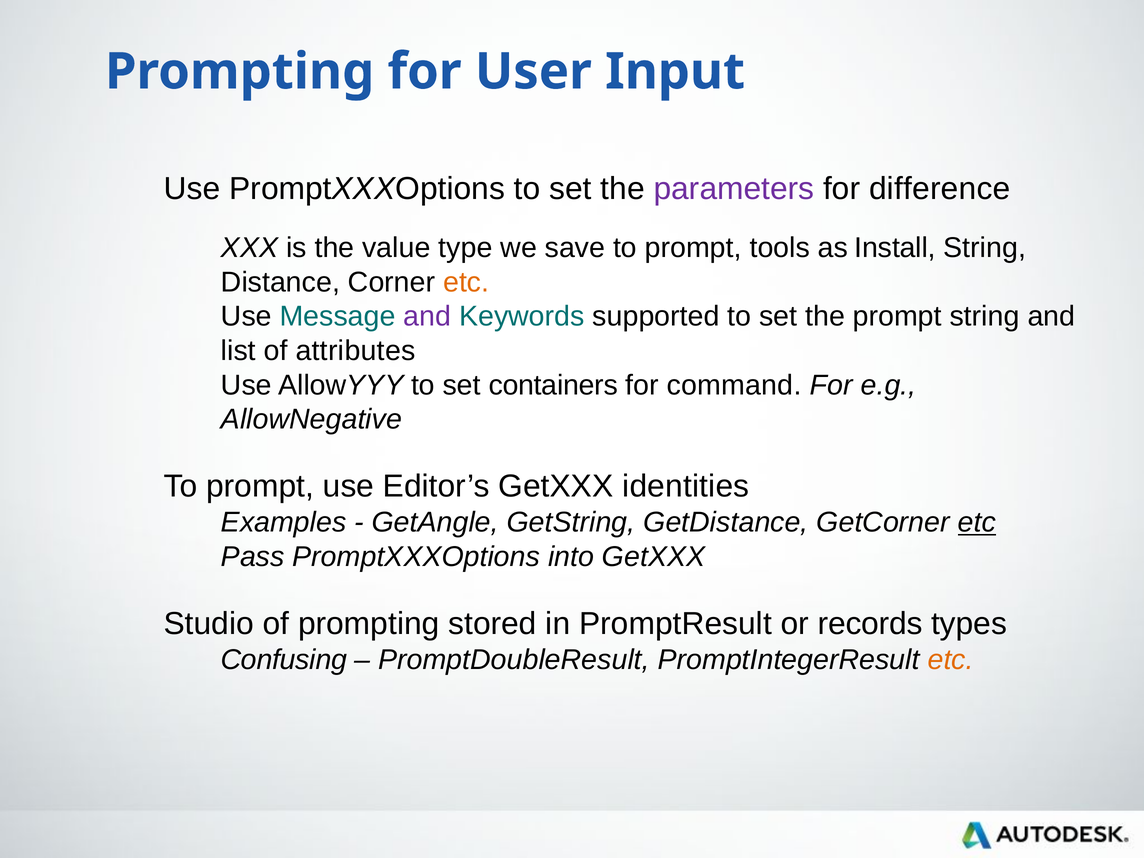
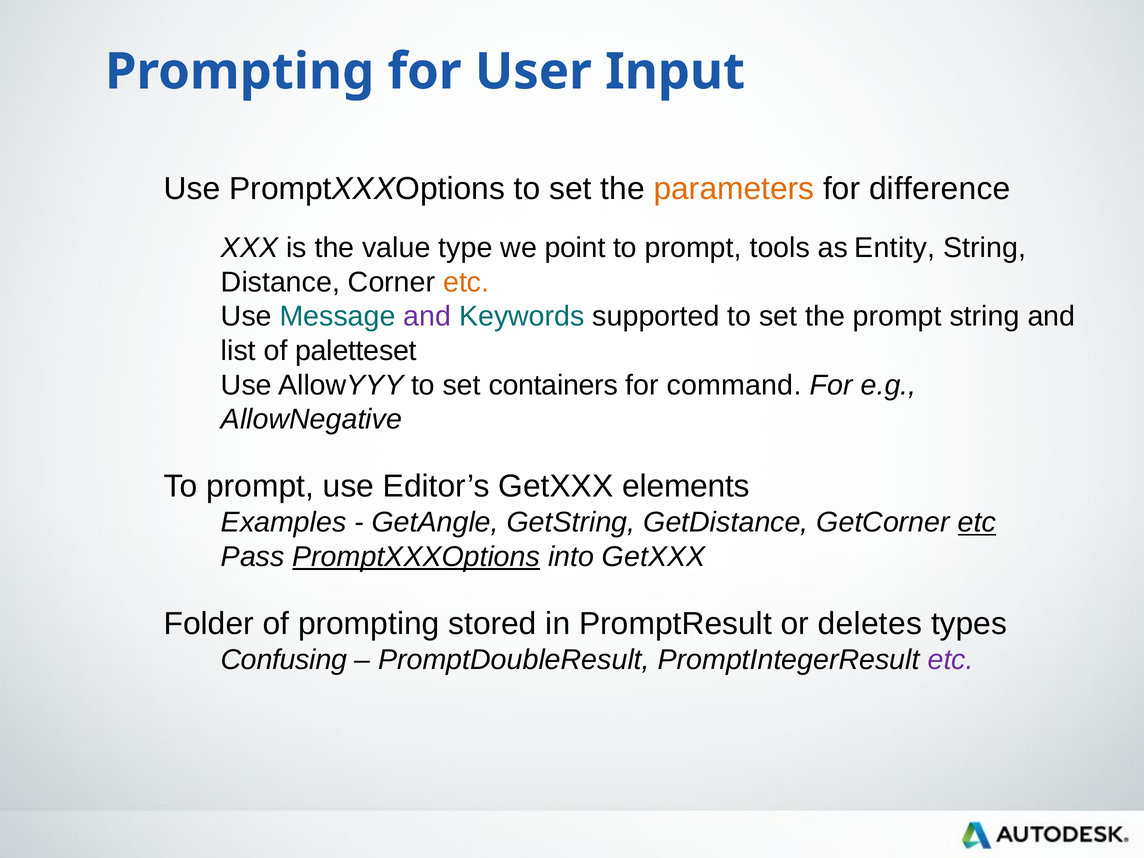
parameters colour: purple -> orange
save: save -> point
Install: Install -> Entity
attributes: attributes -> paletteset
identities: identities -> elements
PromptXXXOptions at (416, 557) underline: none -> present
Studio: Studio -> Folder
records: records -> deletes
etc at (951, 660) colour: orange -> purple
